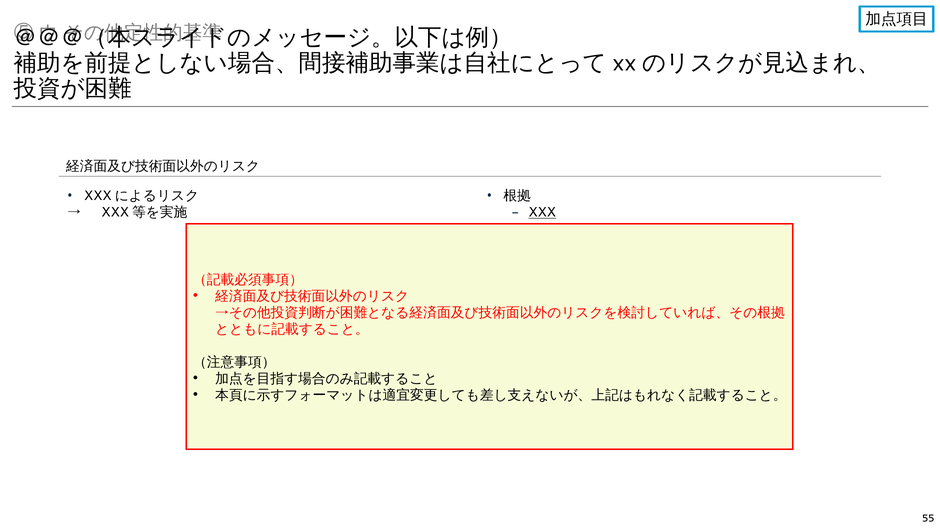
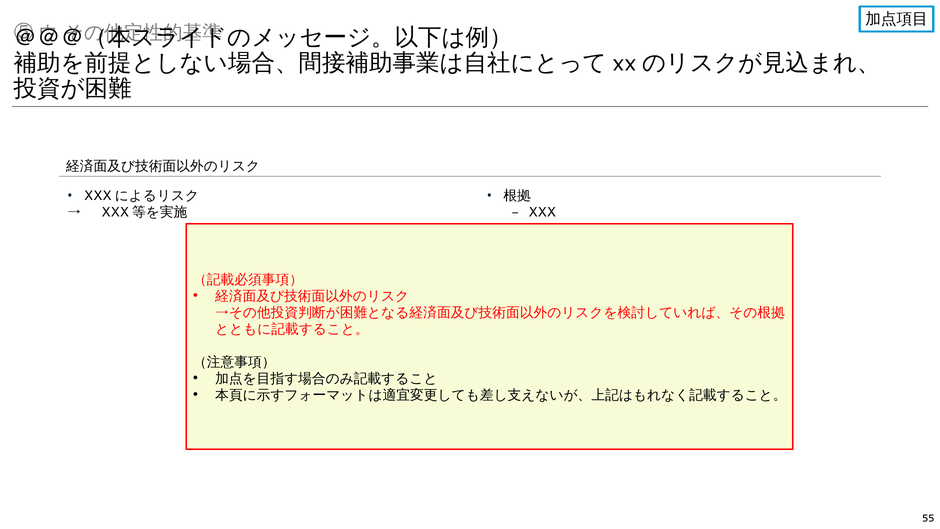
XXX underline: present -> none
